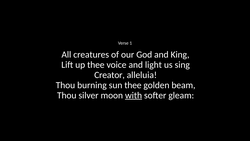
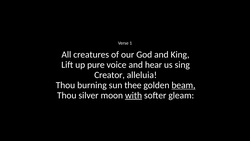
up thee: thee -> pure
light: light -> hear
beam underline: none -> present
